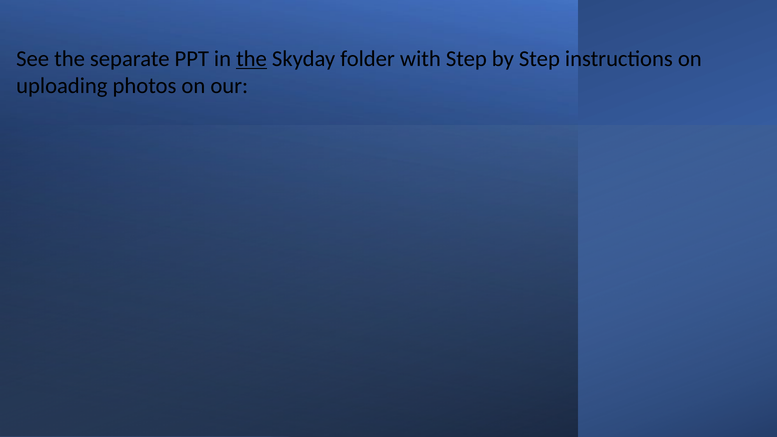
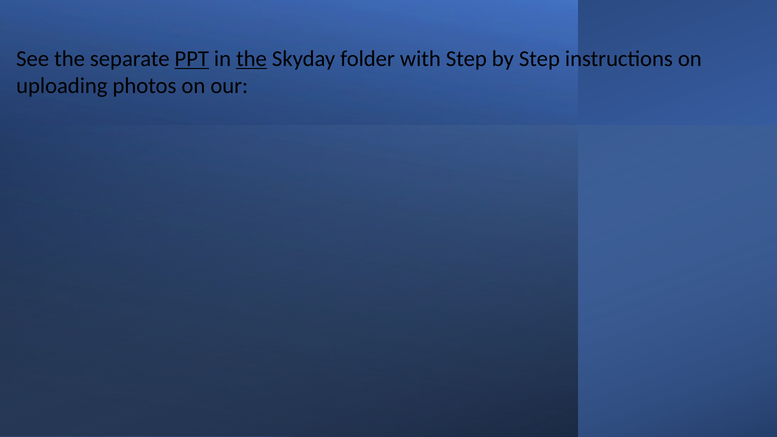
PPT underline: none -> present
